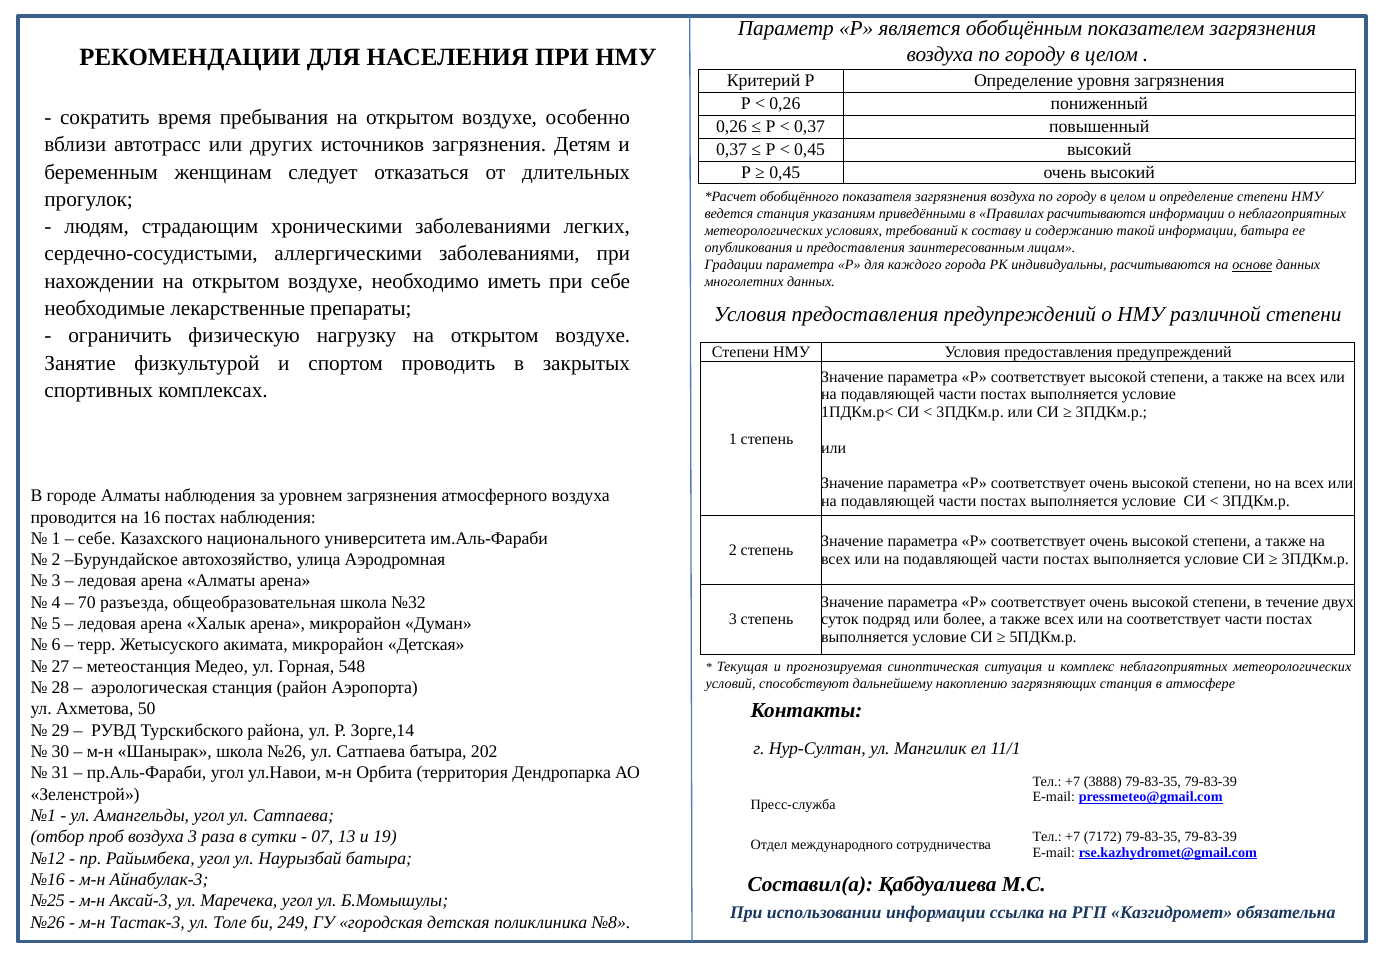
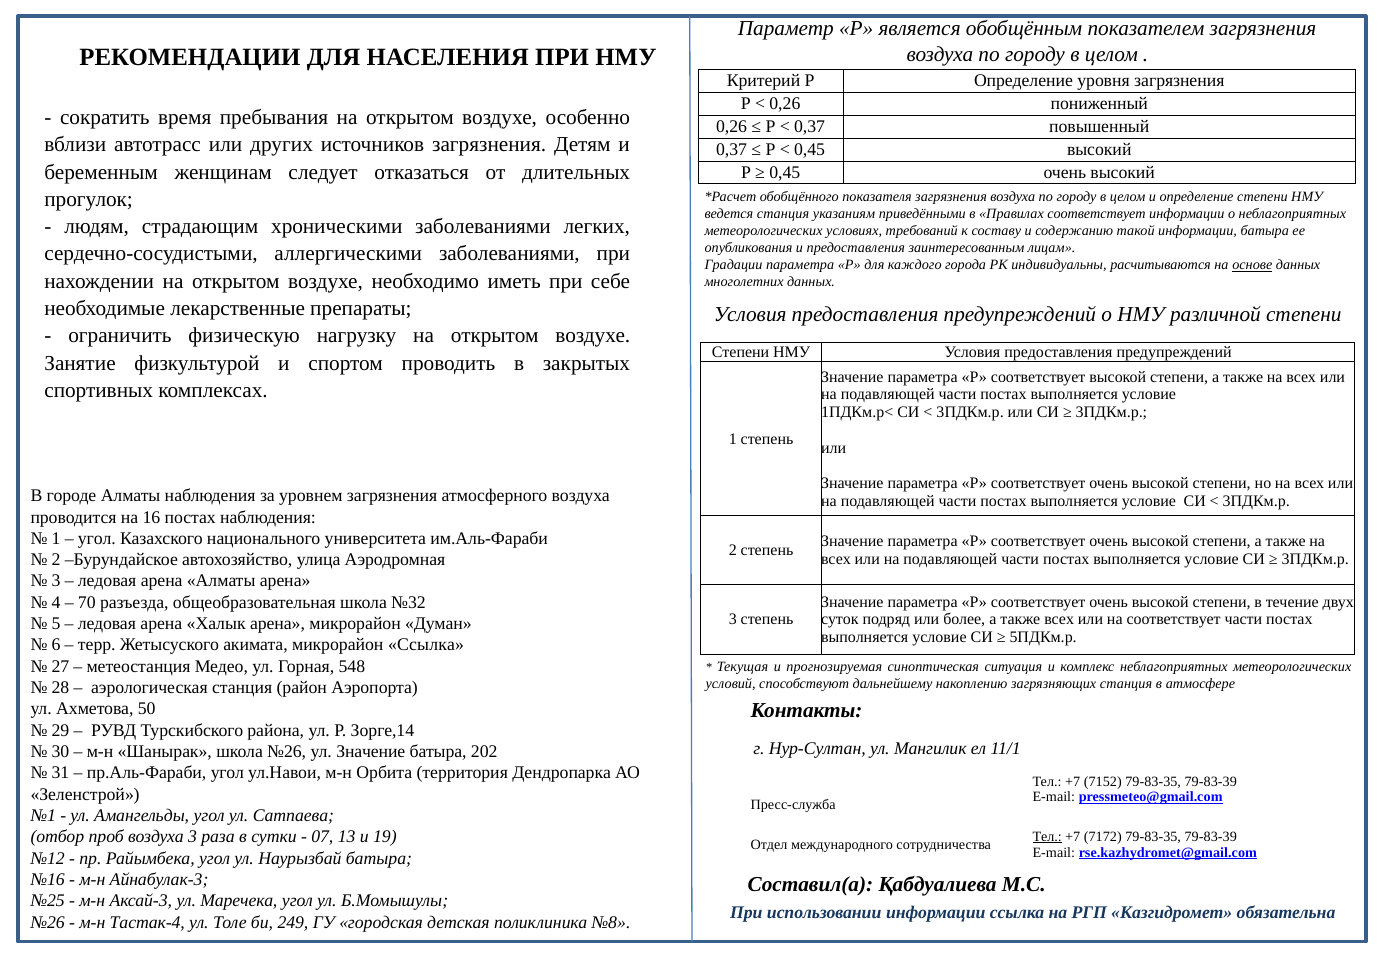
Правилах расчитываются: расчитываются -> соответствует
себе at (97, 539): себе -> угол
микрорайон Детская: Детская -> Ссылка
№26 ул Сатпаева: Сатпаева -> Значение
3888: 3888 -> 7152
Тел at (1047, 837) underline: none -> present
Тастак-3: Тастак-3 -> Тастак-4
